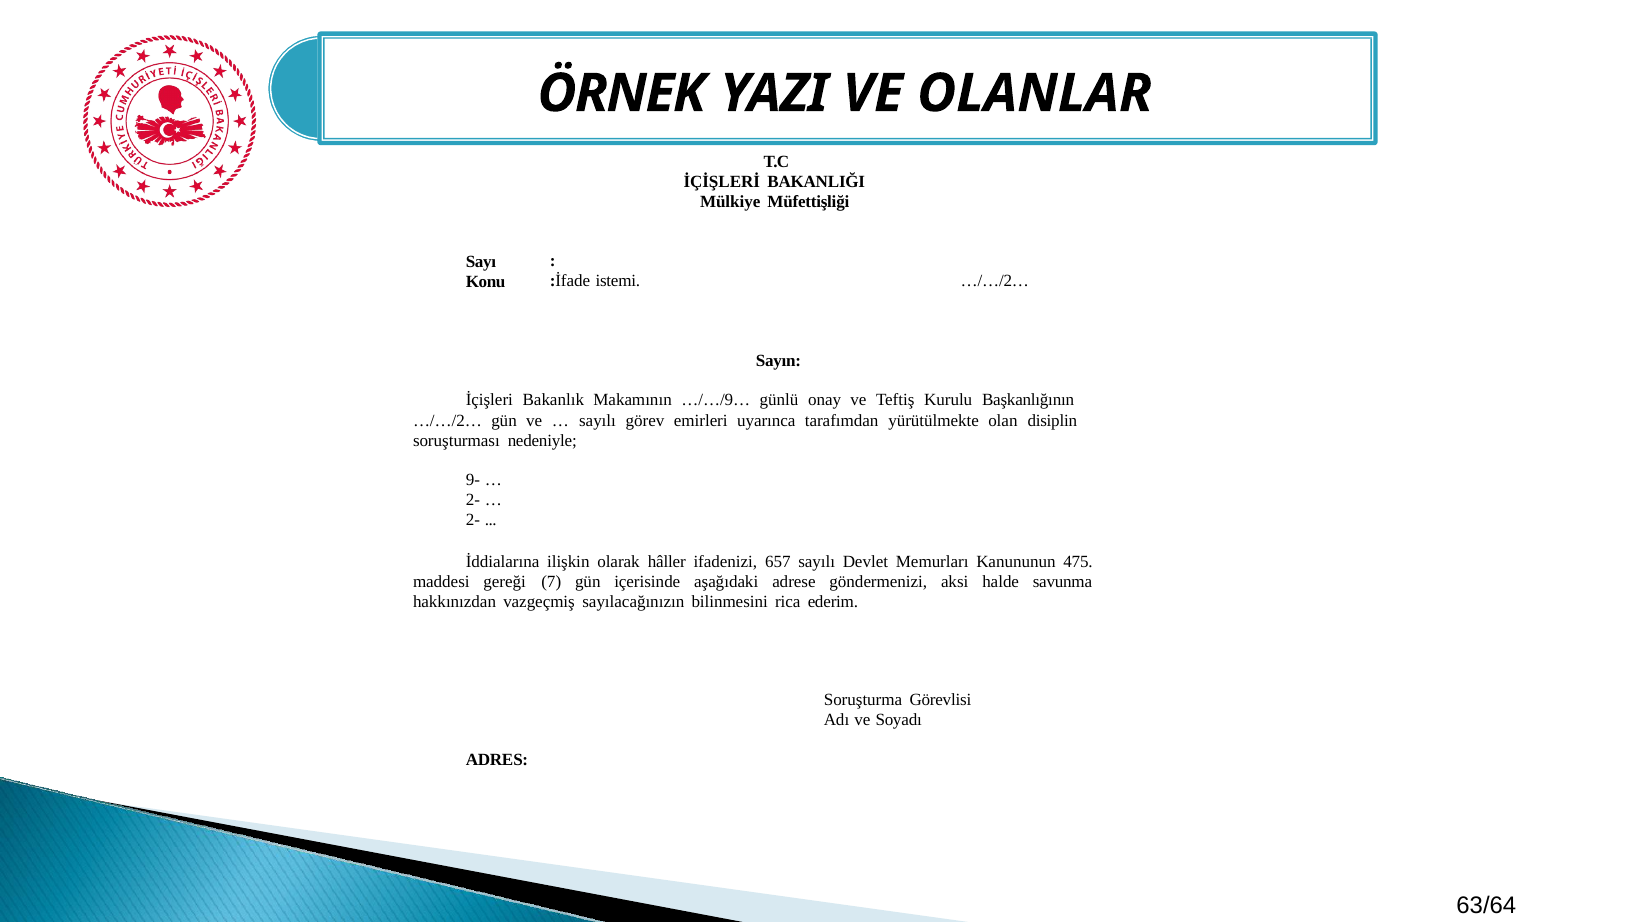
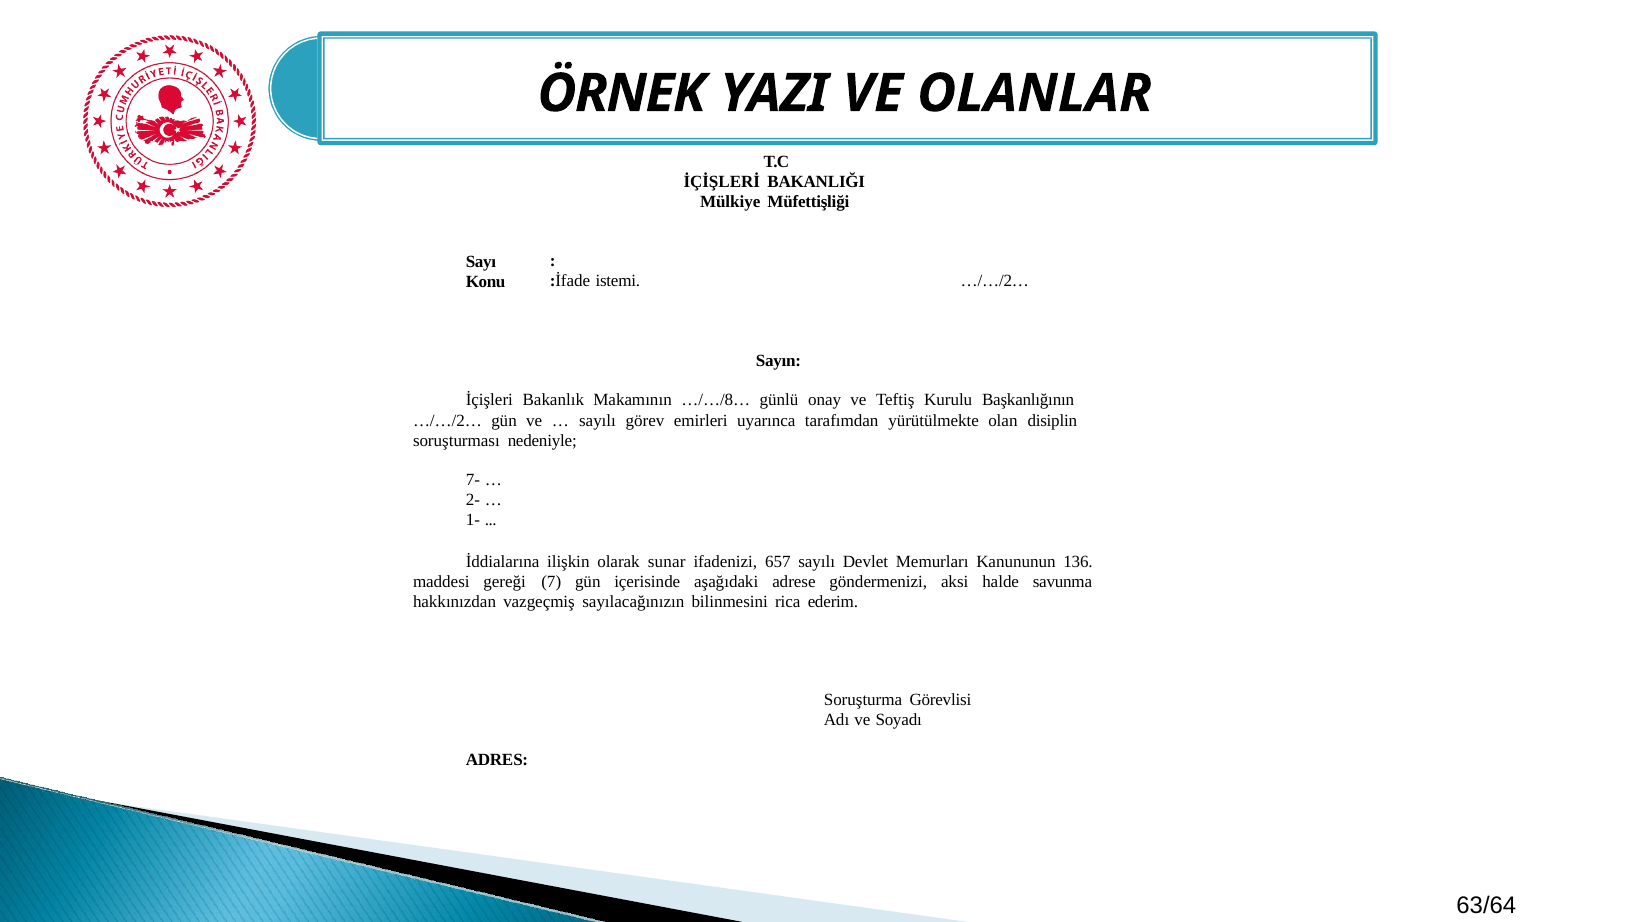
…/…/9…: …/…/9… -> …/…/8…
9-: 9- -> 7-
2- at (473, 520): 2- -> 1-
hâller: hâller -> sunar
475: 475 -> 136
